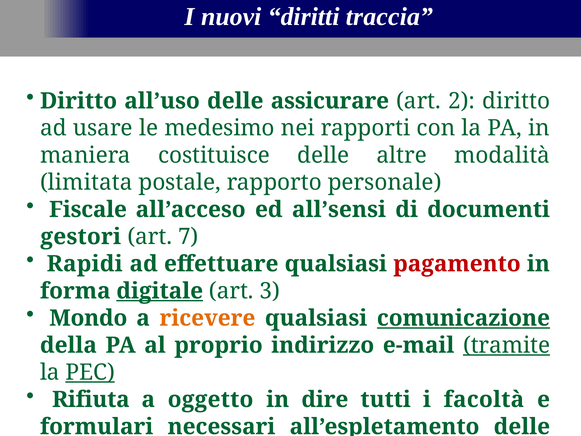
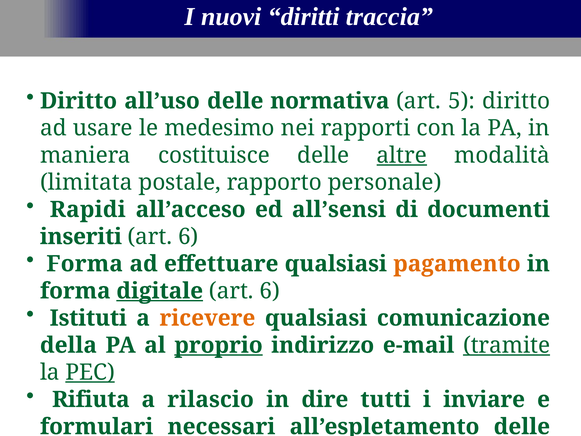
assicurare: assicurare -> normativa
2: 2 -> 5
altre underline: none -> present
Fiscale: Fiscale -> Rapidi
gestori: gestori -> inseriti
7 at (188, 237): 7 -> 6
Rapidi at (85, 264): Rapidi -> Forma
pagamento colour: red -> orange
3 at (270, 291): 3 -> 6
Mondo: Mondo -> Istituti
comunicazione underline: present -> none
proprio underline: none -> present
oggetto: oggetto -> rilascio
facoltà: facoltà -> inviare
